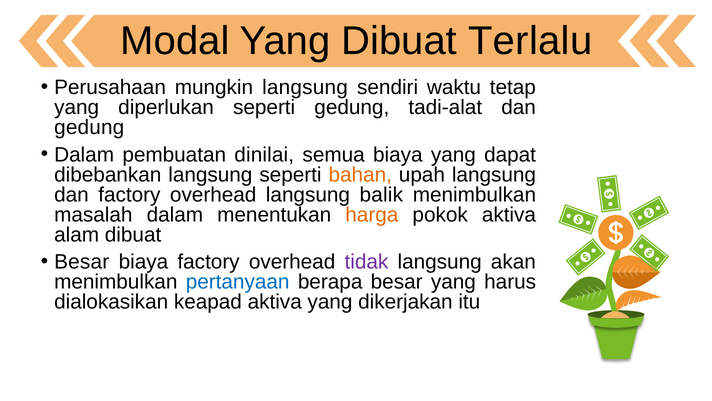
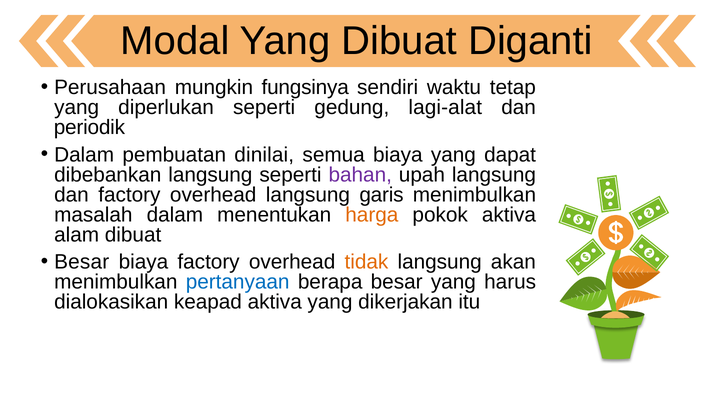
Terlalu: Terlalu -> Diganti
mungkin langsung: langsung -> fungsinya
tadi-alat: tadi-alat -> lagi-alat
gedung at (89, 127): gedung -> periodik
bahan colour: orange -> purple
balik: balik -> garis
tidak colour: purple -> orange
